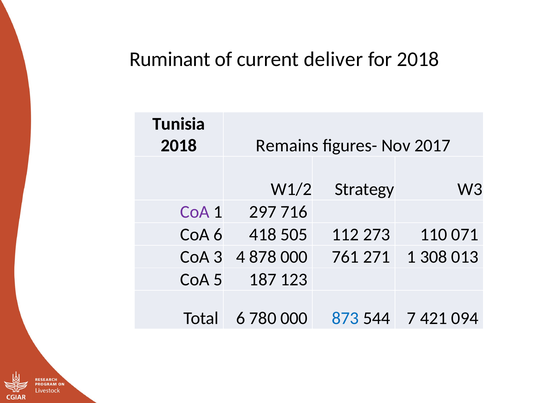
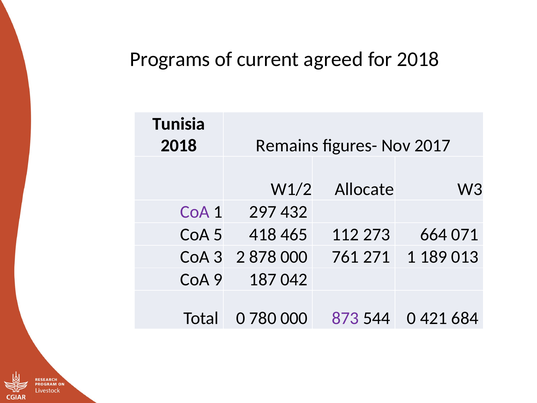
Ruminant: Ruminant -> Programs
deliver: deliver -> agreed
Strategy: Strategy -> Allocate
716: 716 -> 432
CoA 6: 6 -> 5
505: 505 -> 465
110: 110 -> 664
4: 4 -> 2
308: 308 -> 189
5: 5 -> 9
123: 123 -> 042
Total 6: 6 -> 0
873 colour: blue -> purple
544 7: 7 -> 0
094: 094 -> 684
